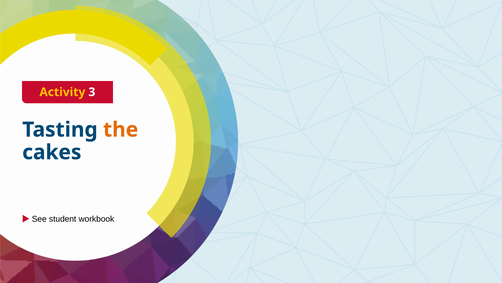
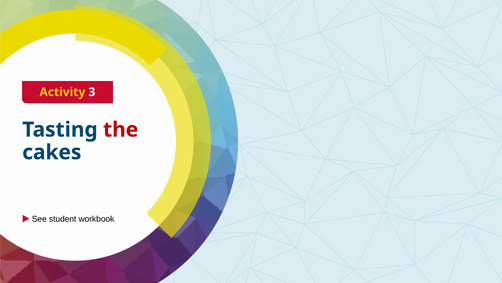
the colour: orange -> red
